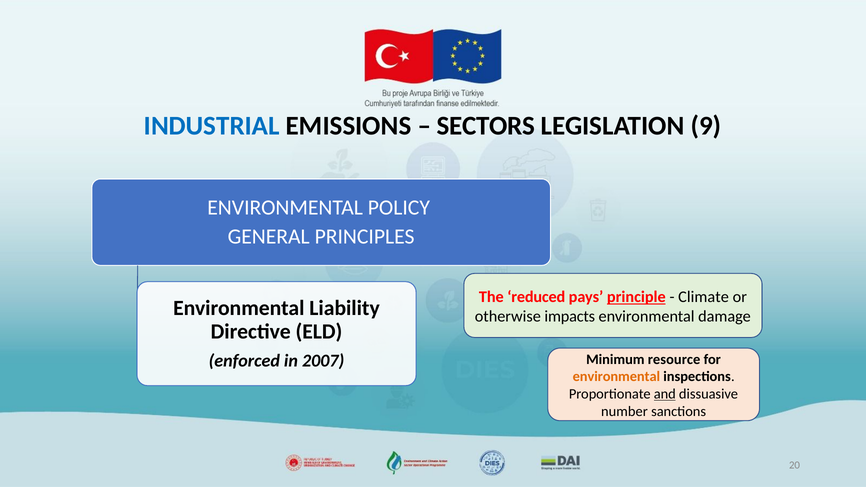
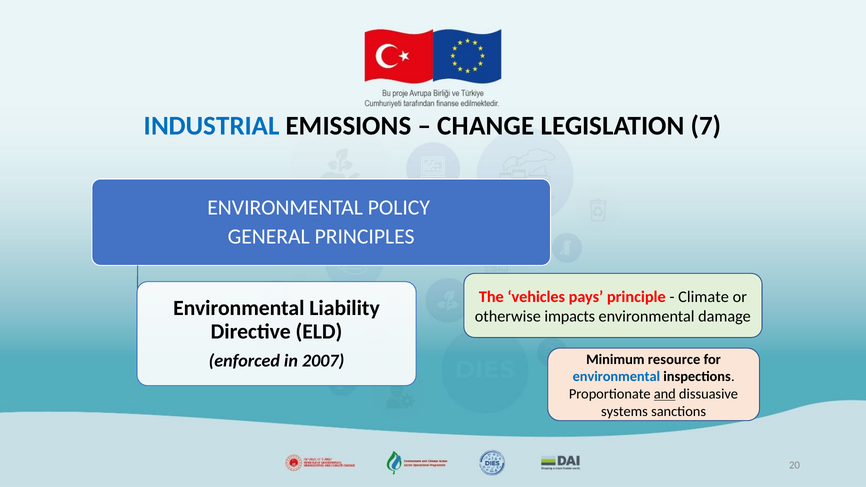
SECTORS: SECTORS -> CHANGE
9: 9 -> 7
reduced: reduced -> vehicles
principle underline: present -> none
environmental at (616, 377) colour: orange -> blue
number: number -> systems
